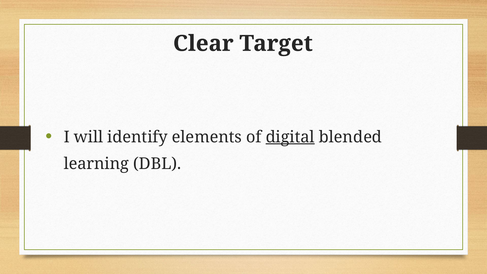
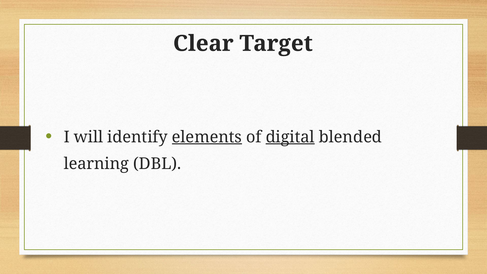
elements underline: none -> present
